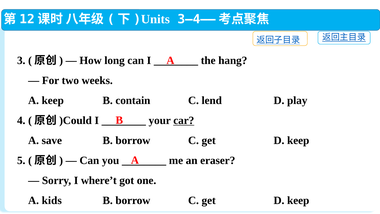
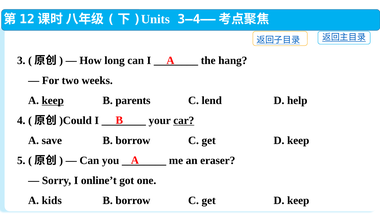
keep at (53, 100) underline: none -> present
contain: contain -> parents
play: play -> help
where’t: where’t -> online’t
